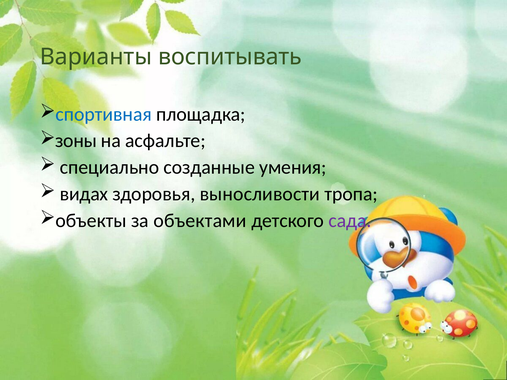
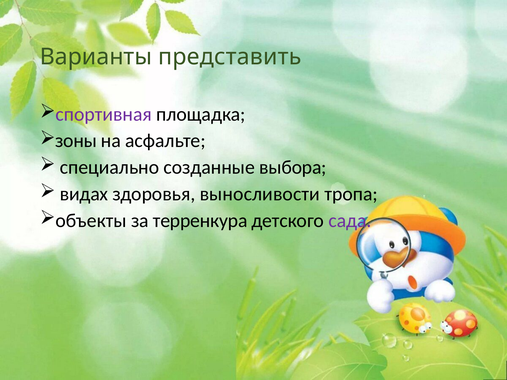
воспитывать: воспитывать -> представить
спортивная colour: blue -> purple
умения: умения -> выбора
объектами: объектами -> терренкура
